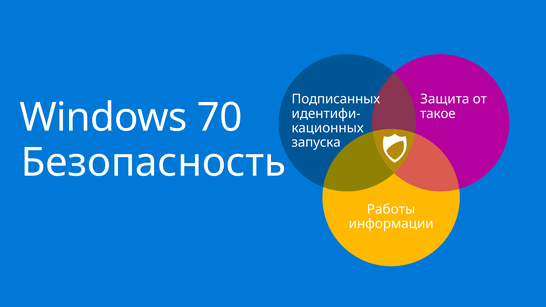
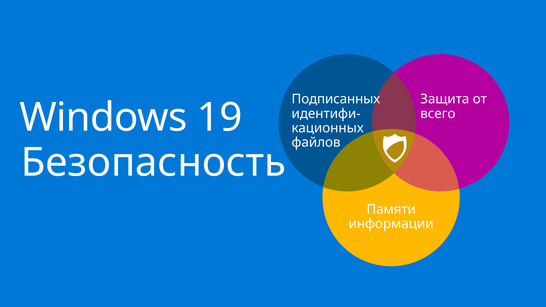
70: 70 -> 19
такое: такое -> всего
запуска: запуска -> файлов
Работы: Работы -> Памяти
